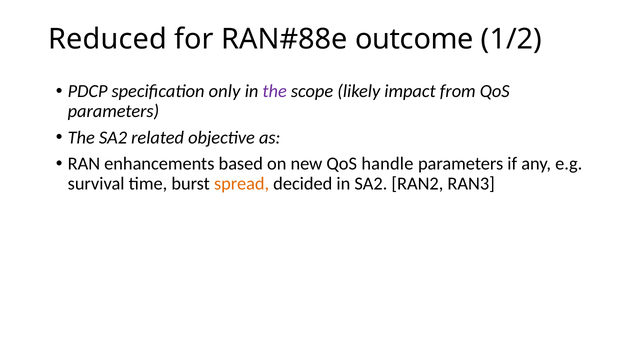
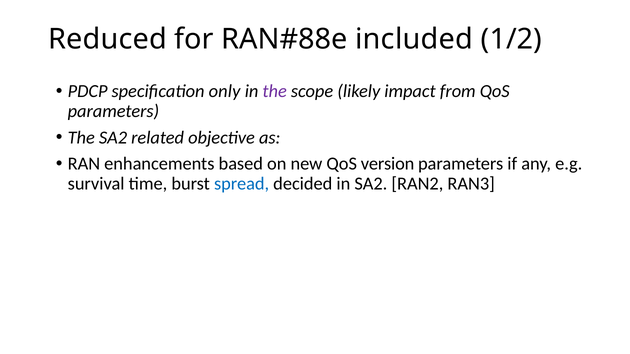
outcome: outcome -> included
handle: handle -> version
spread colour: orange -> blue
